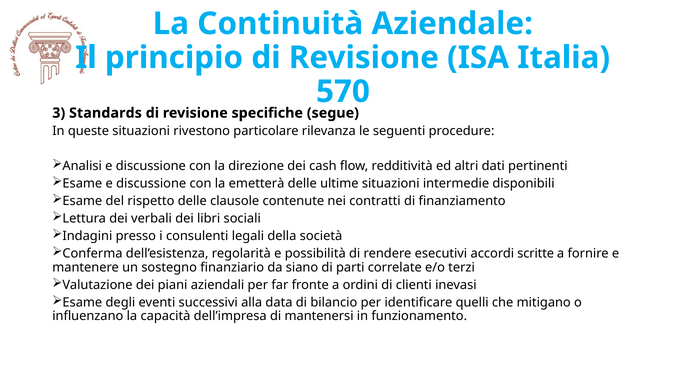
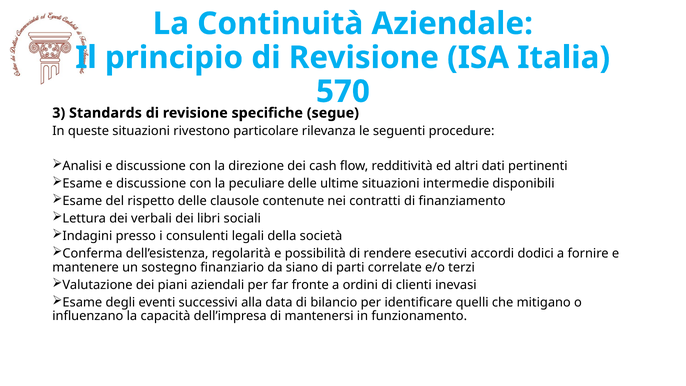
emetterà: emetterà -> peculiare
scritte: scritte -> dodici
